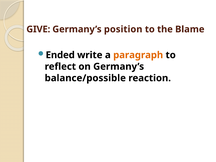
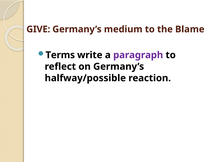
position: position -> medium
Ended: Ended -> Terms
paragraph colour: orange -> purple
balance/possible: balance/possible -> halfway/possible
